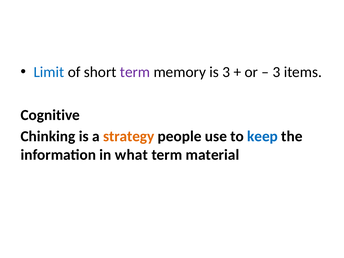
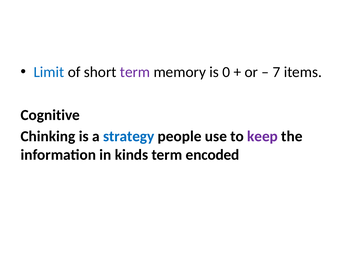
is 3: 3 -> 0
3 at (276, 72): 3 -> 7
strategy colour: orange -> blue
keep colour: blue -> purple
what: what -> kinds
material: material -> encoded
